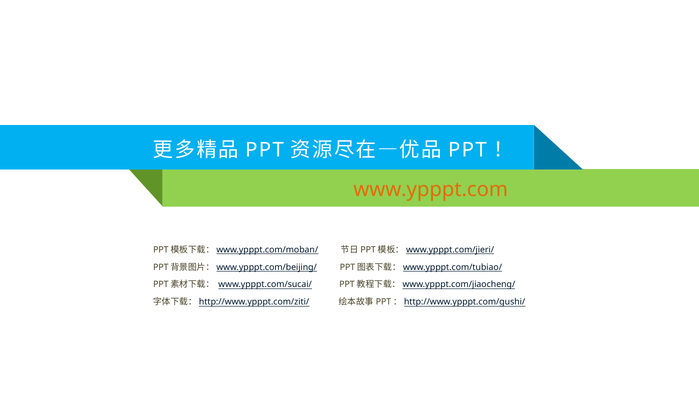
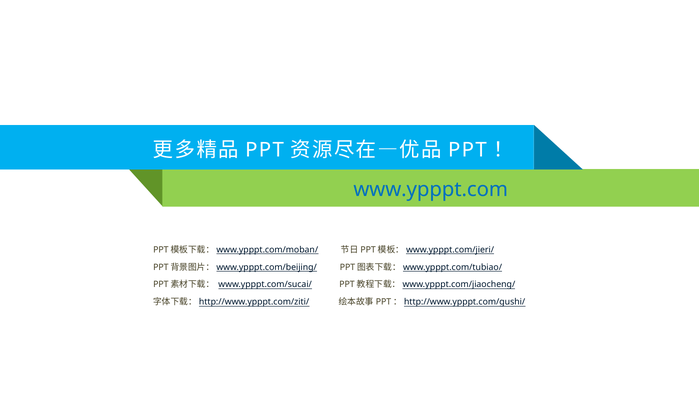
www.ypppt.com colour: orange -> blue
